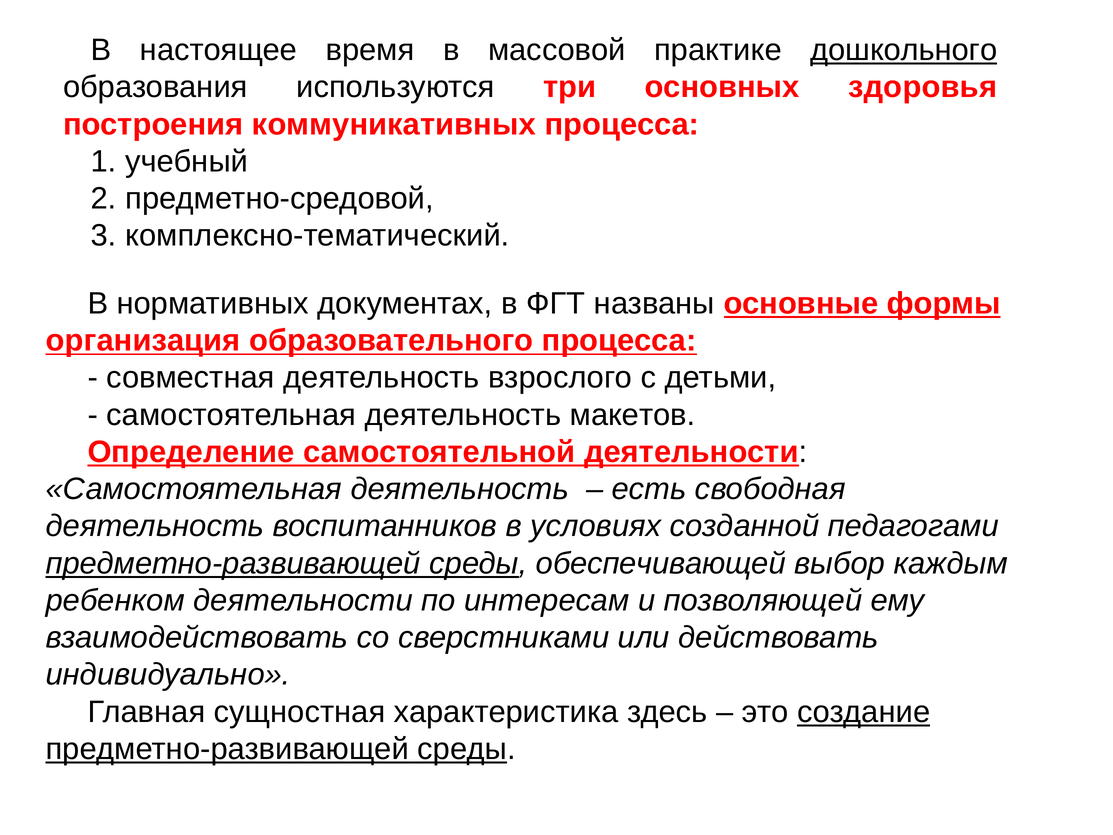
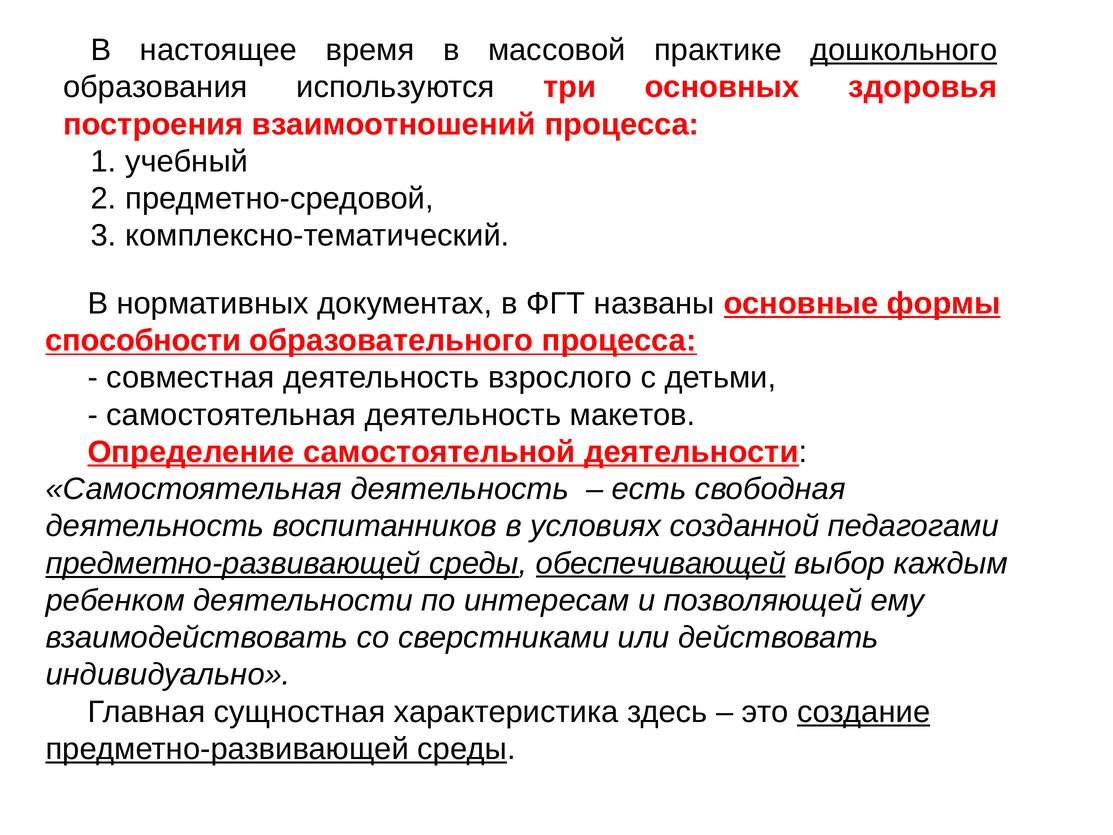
коммуникативных: коммуникативных -> взаимоотношений
организация: организация -> способности
обеспечивающей underline: none -> present
